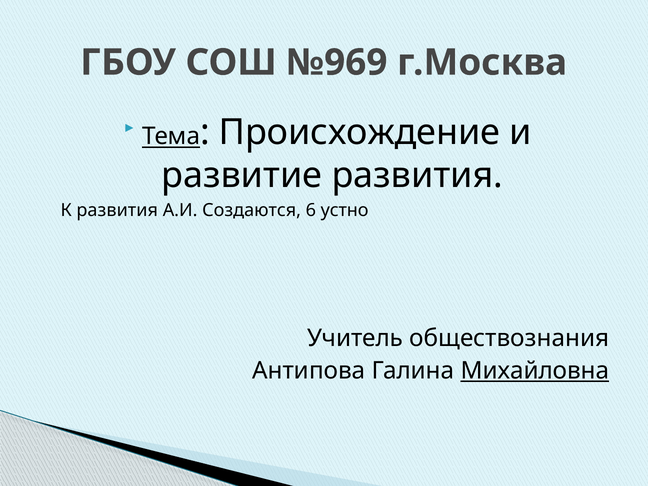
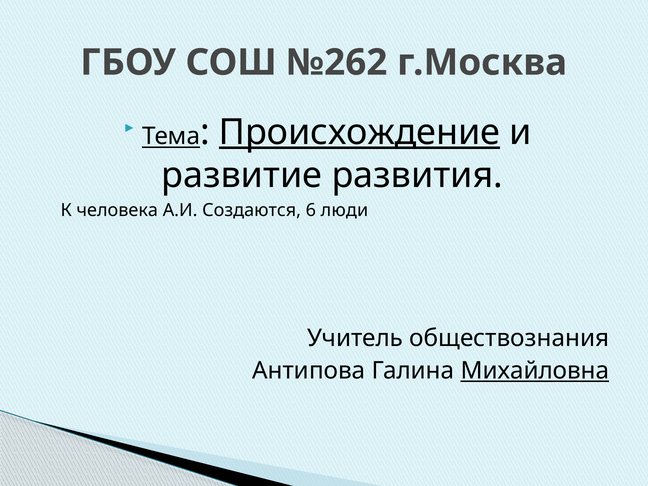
№969: №969 -> №262
Происхождение underline: none -> present
К развития: развития -> человека
устно: устно -> люди
